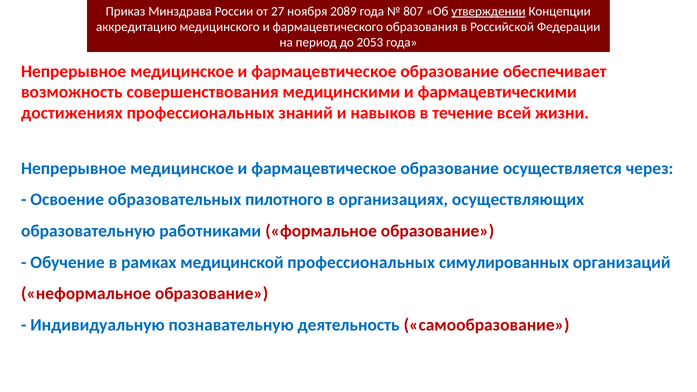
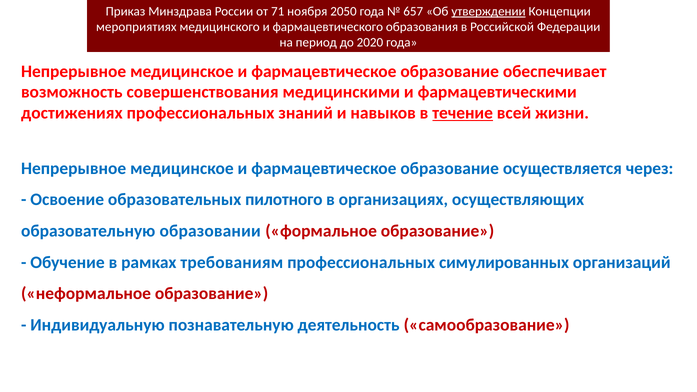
27: 27 -> 71
2089: 2089 -> 2050
807: 807 -> 657
аккредитацию: аккредитацию -> мероприятиях
2053: 2053 -> 2020
течение underline: none -> present
работниками: работниками -> образовании
медицинской: медицинской -> требованиям
